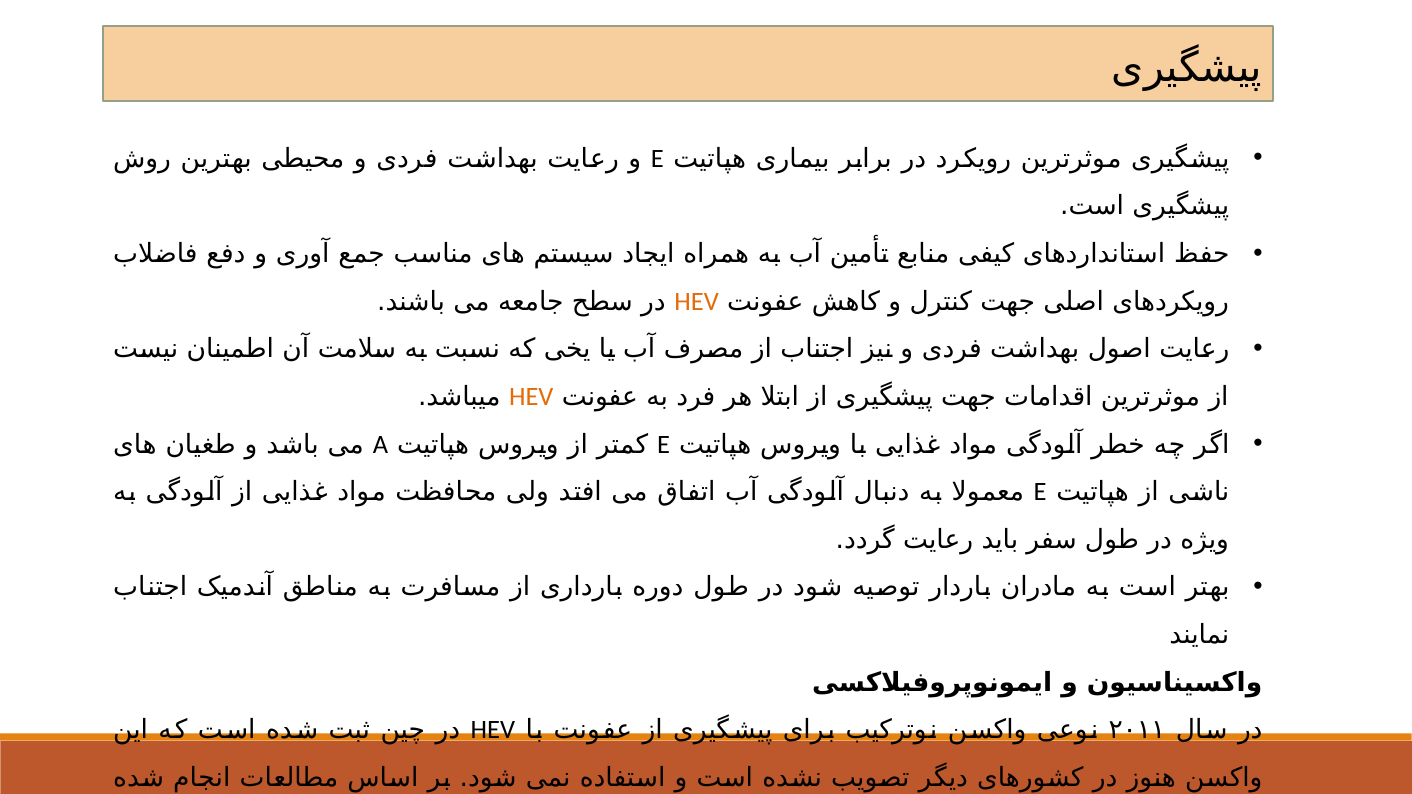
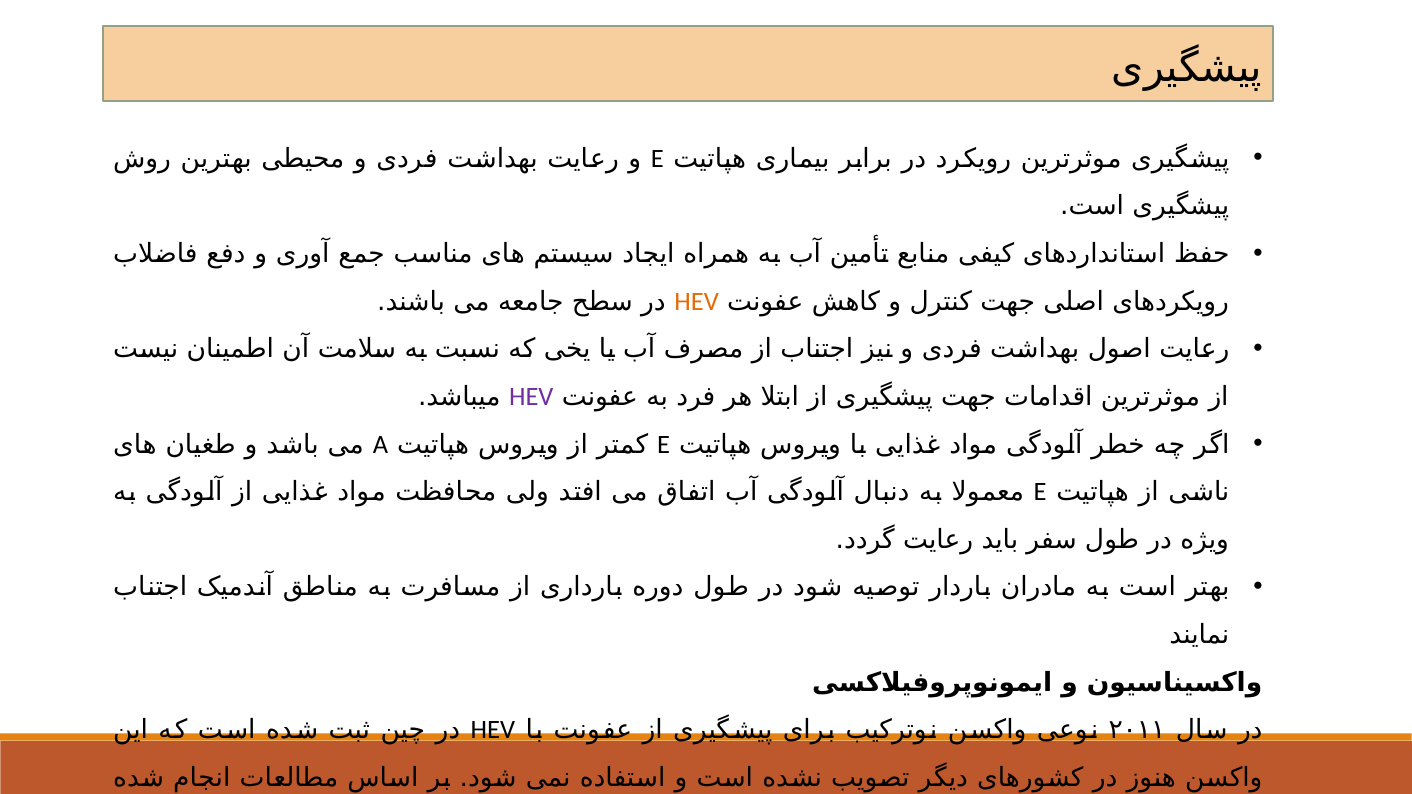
HEV at (531, 397) colour: orange -> purple
